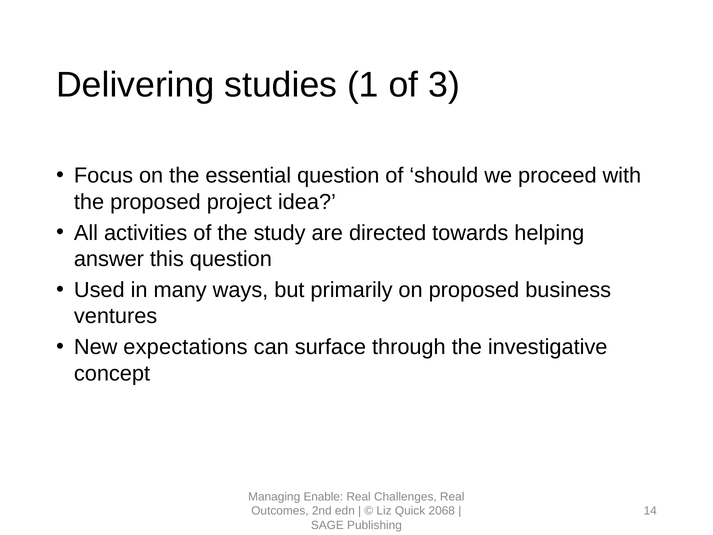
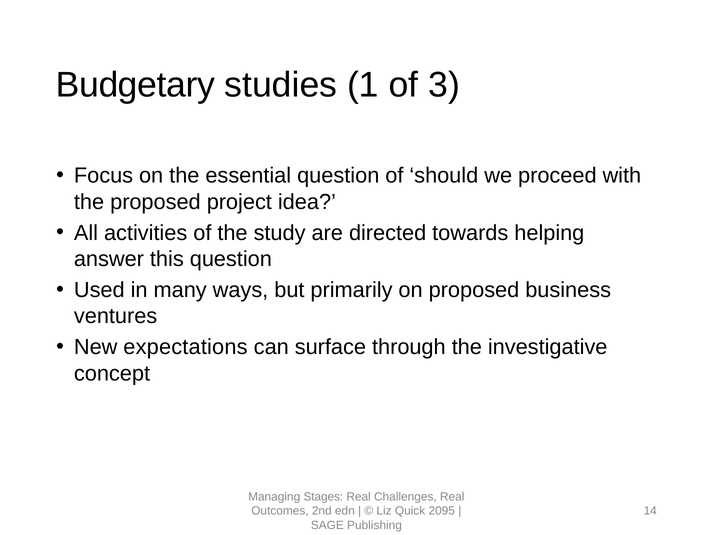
Delivering: Delivering -> Budgetary
Enable: Enable -> Stages
2068: 2068 -> 2095
